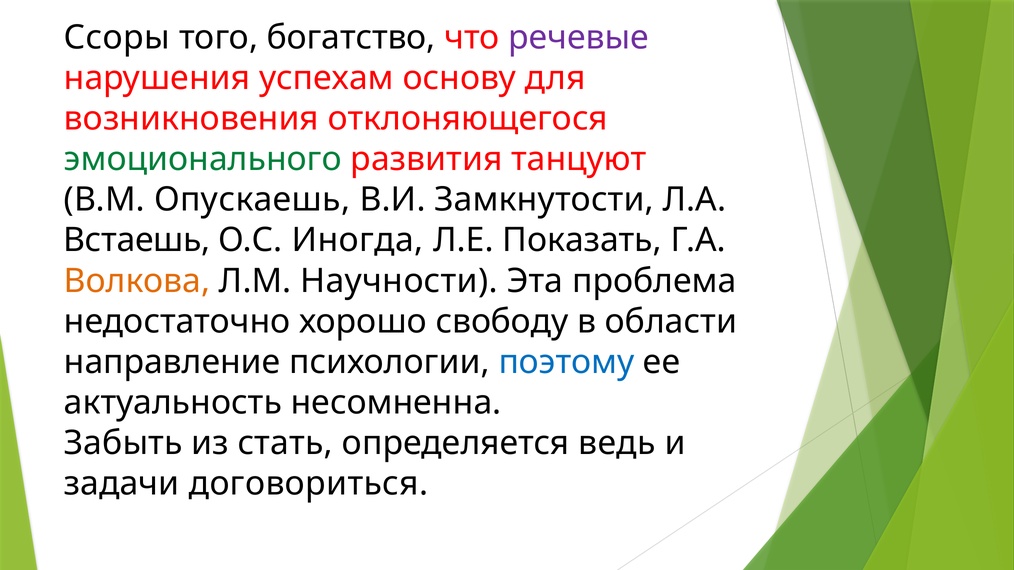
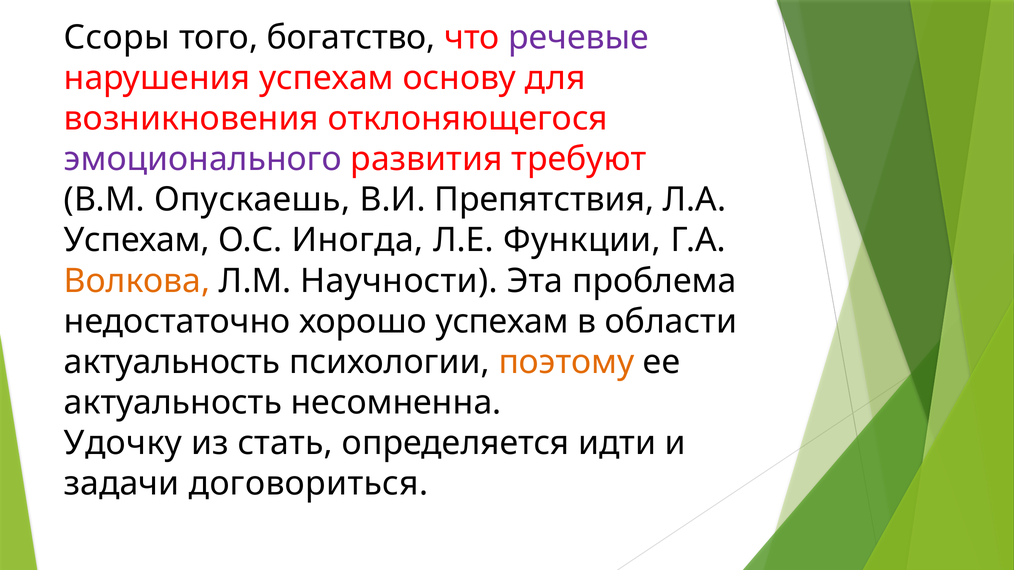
эмоционального colour: green -> purple
танцуют: танцуют -> требуют
Замкнутости: Замкнутости -> Препятствия
Встаешь at (137, 240): Встаешь -> Успехам
Показать: Показать -> Функции
хорошо свободу: свободу -> успехам
направление at (172, 362): направление -> актуальность
поэтому colour: blue -> orange
Забыть: Забыть -> Удочку
ведь: ведь -> идти
